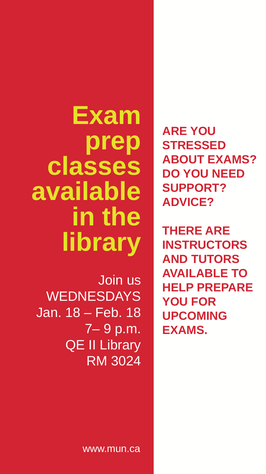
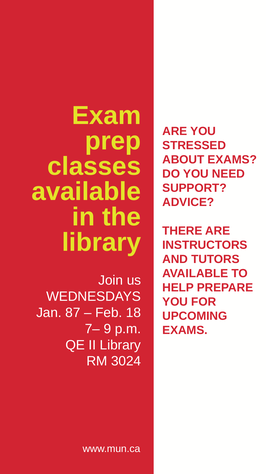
Jan 18: 18 -> 87
